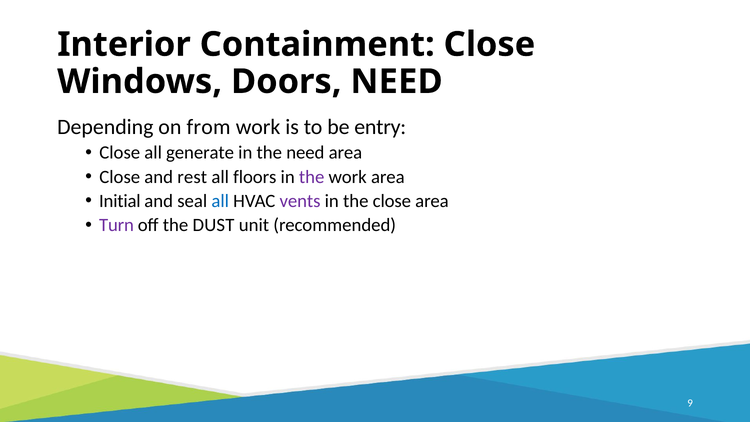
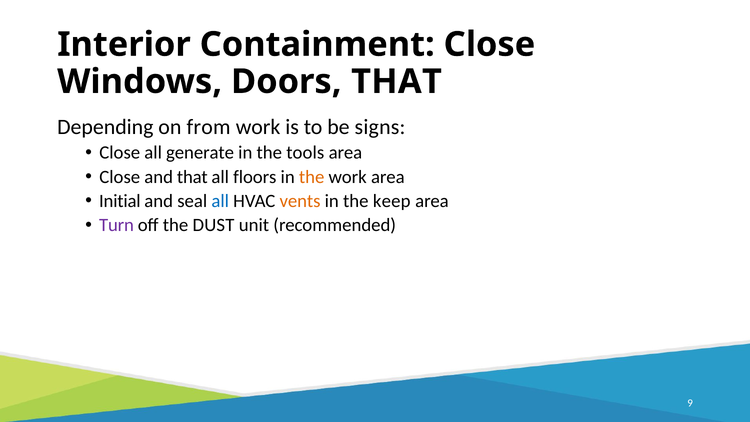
Doors NEED: NEED -> THAT
entry: entry -> signs
the need: need -> tools
and rest: rest -> that
the at (312, 177) colour: purple -> orange
vents colour: purple -> orange
the close: close -> keep
